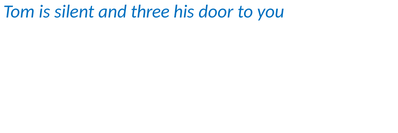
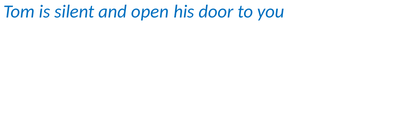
three: three -> open
